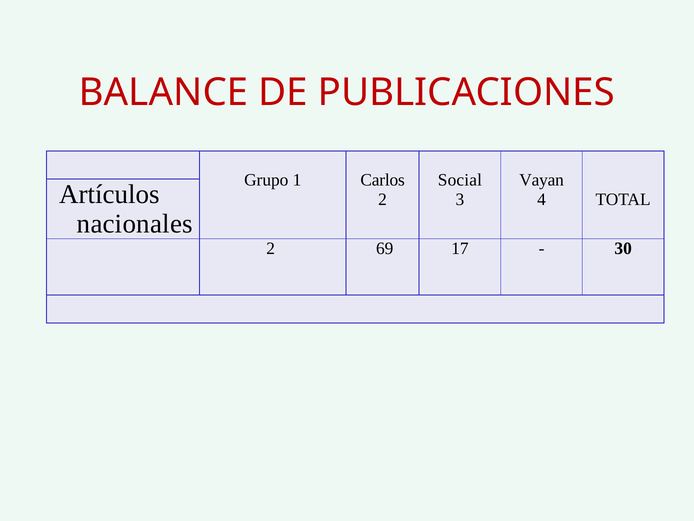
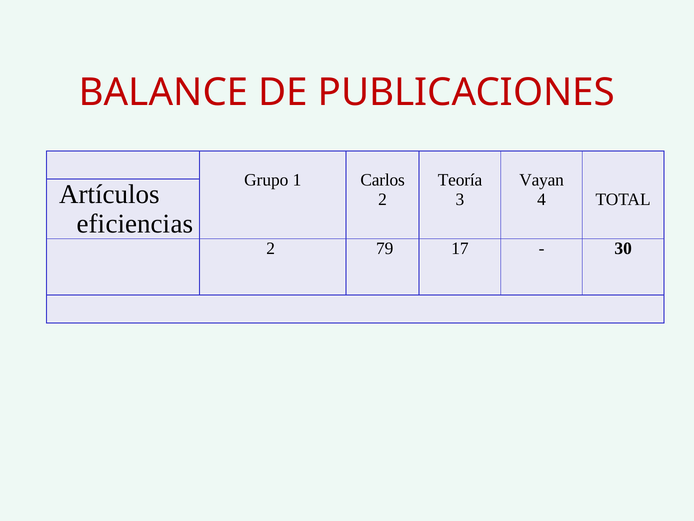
Social: Social -> Teoría
nacionales: nacionales -> eficiencias
69: 69 -> 79
